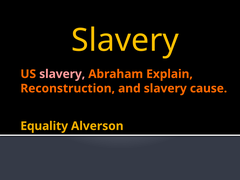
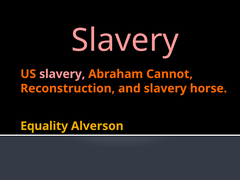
Slavery at (125, 40) colour: yellow -> pink
Explain: Explain -> Cannot
cause: cause -> horse
